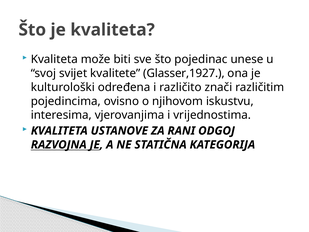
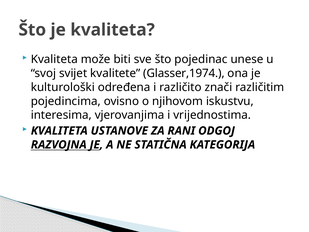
Glasser,1927: Glasser,1927 -> Glasser,1974
